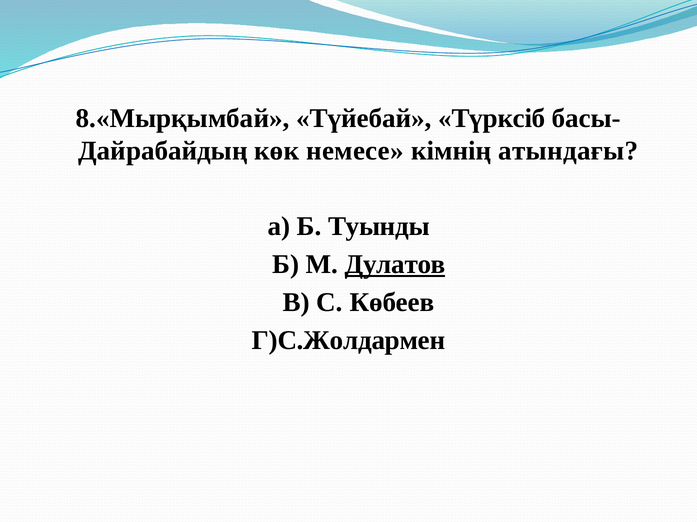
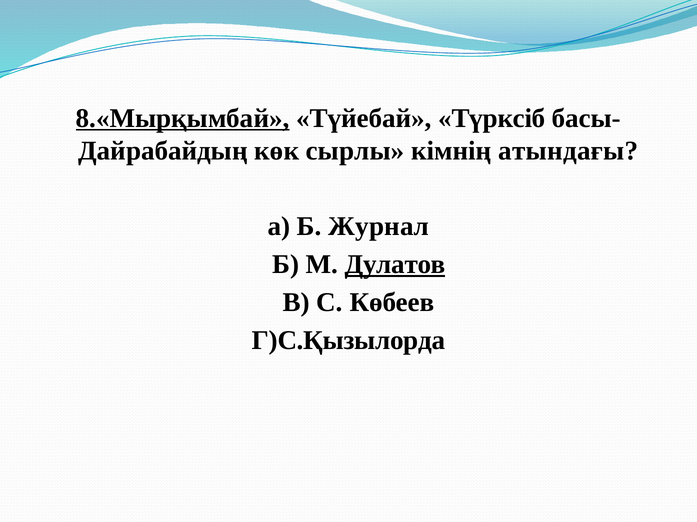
8.«Мырқымбай underline: none -> present
немесе: немесе -> сырлы
Туынды: Туынды -> Журнал
Г)С.Жолдармен: Г)С.Жолдармен -> Г)С.Қызылорда
